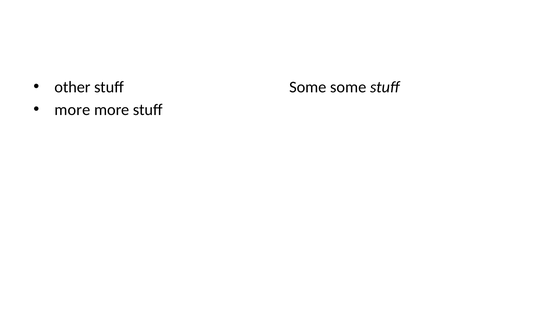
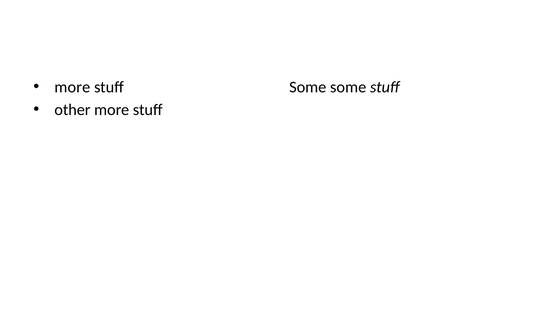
other at (72, 87): other -> more
more at (72, 110): more -> other
